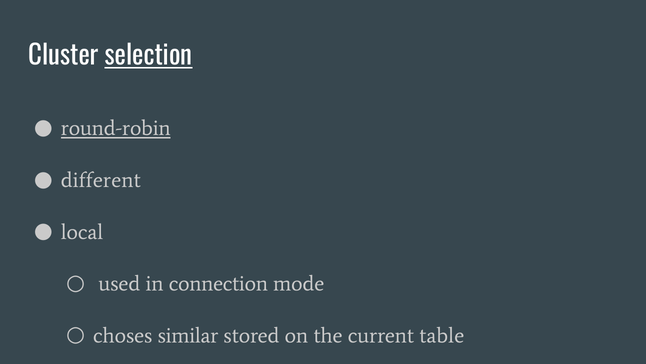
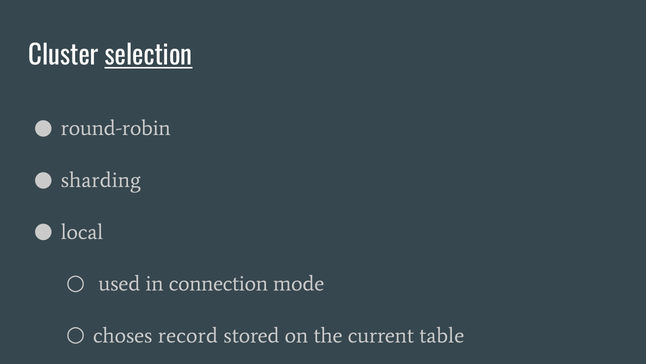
round-robin underline: present -> none
different: different -> sharding
similar: similar -> record
